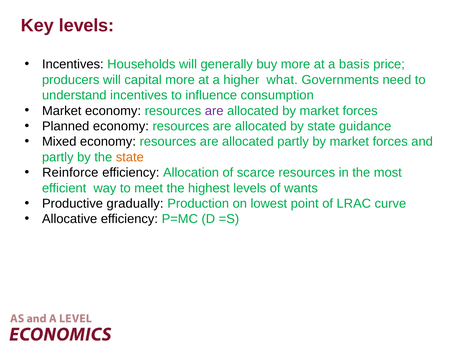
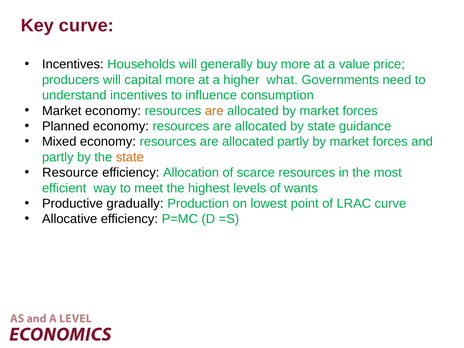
Key levels: levels -> curve
basis: basis -> value
are at (214, 111) colour: purple -> orange
Reinforce: Reinforce -> Resource
